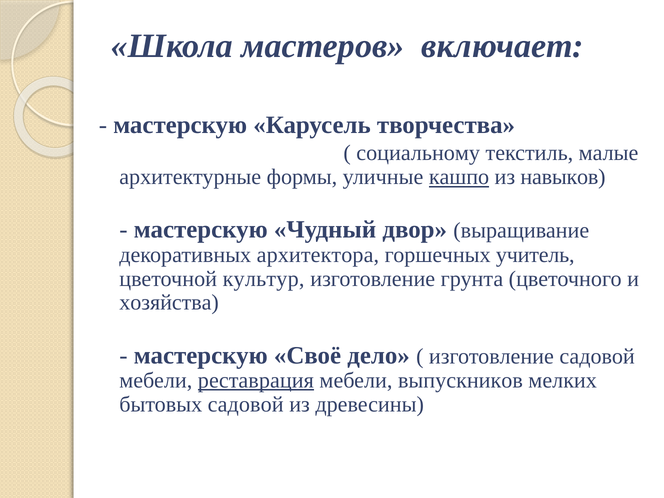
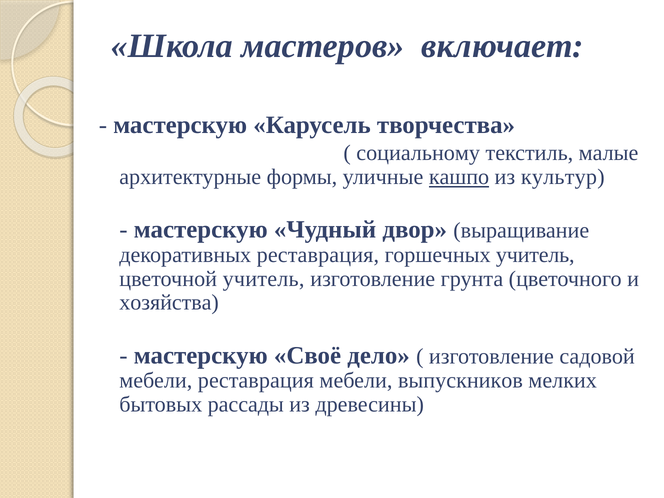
навыков: навыков -> культур
декоративных архитектора: архитектора -> реставрация
цветочной культур: культур -> учитель
реставрация at (256, 380) underline: present -> none
бытовых садовой: садовой -> рассады
